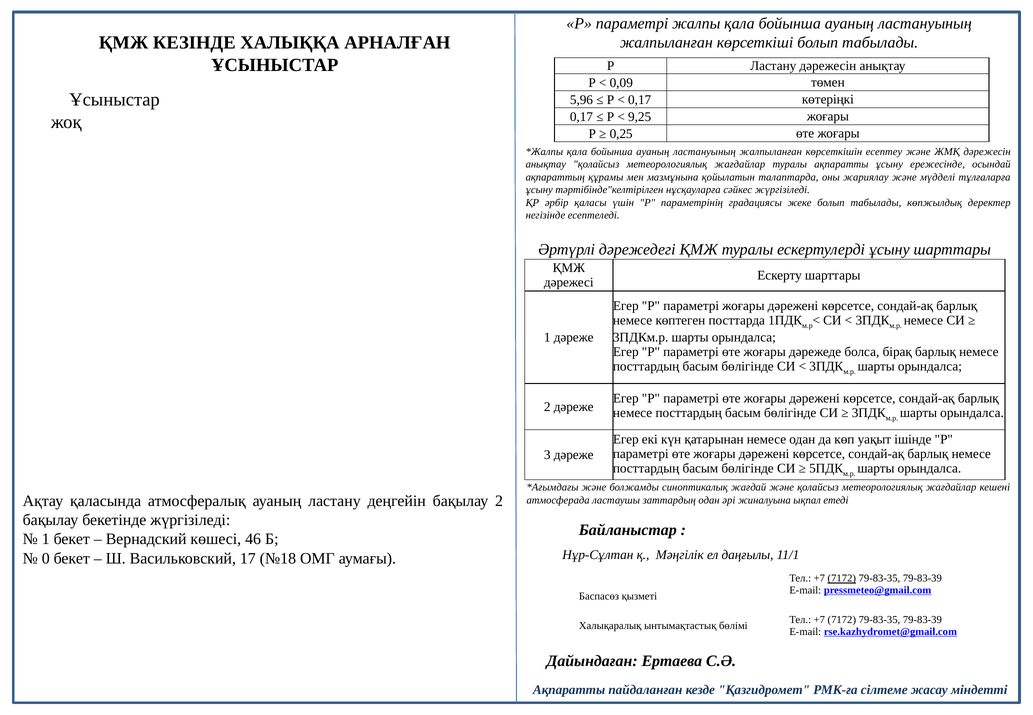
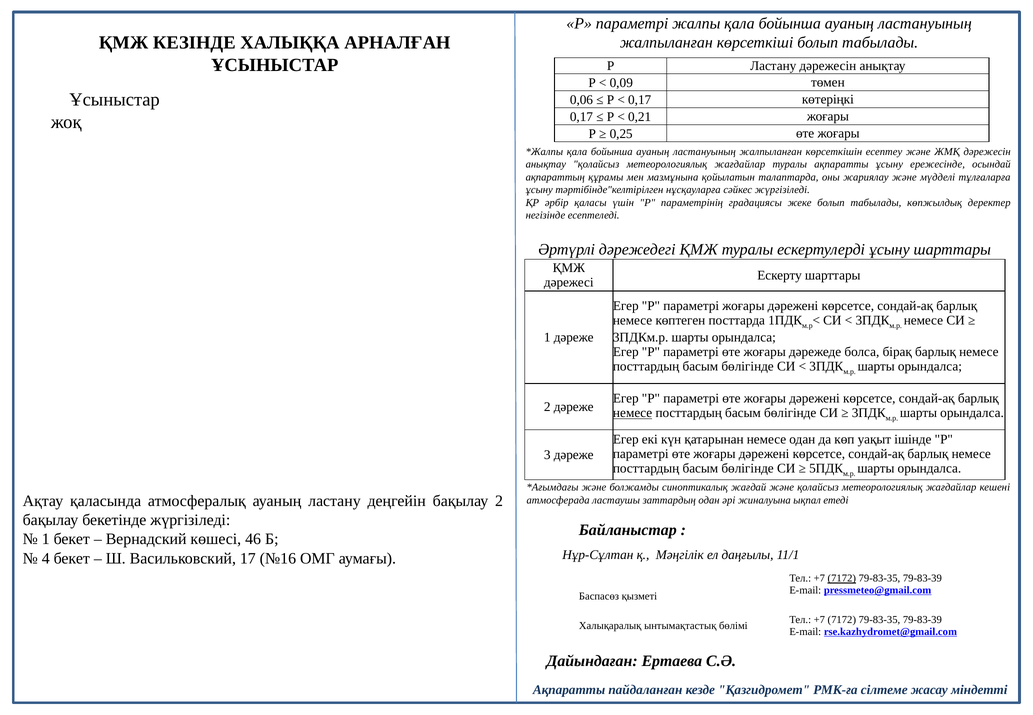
5,96: 5,96 -> 0,06
9,25: 9,25 -> 0,21
немесе at (633, 413) underline: none -> present
0: 0 -> 4
№18: №18 -> №16
